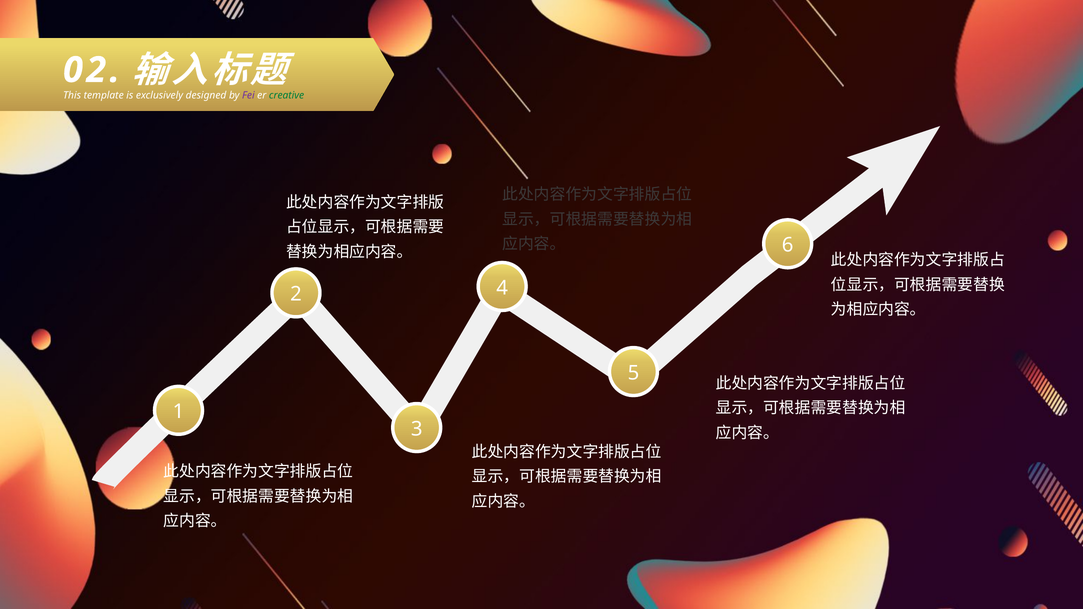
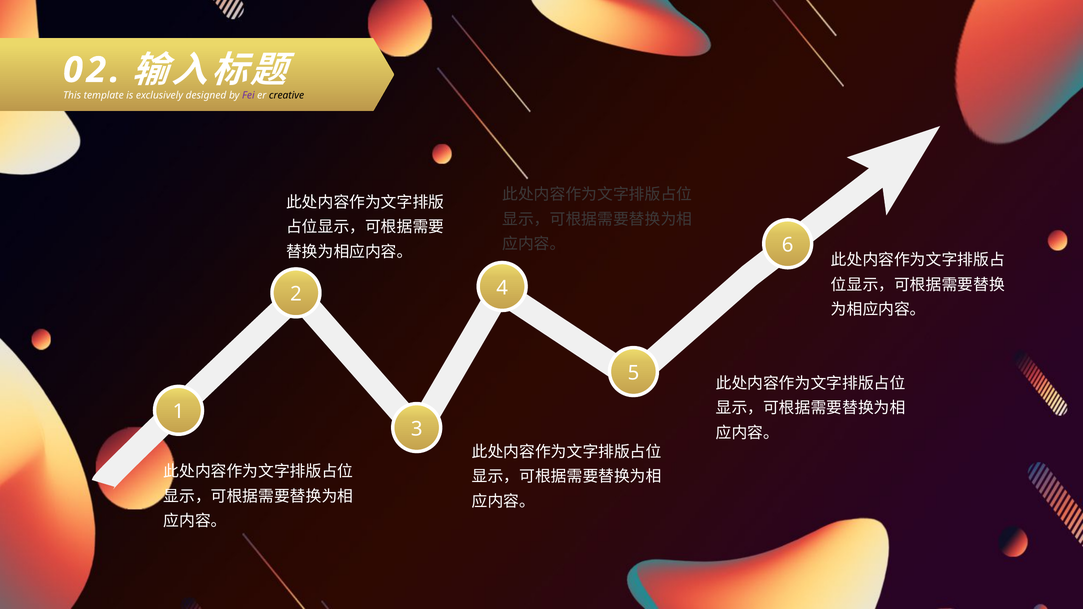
creative colour: green -> black
